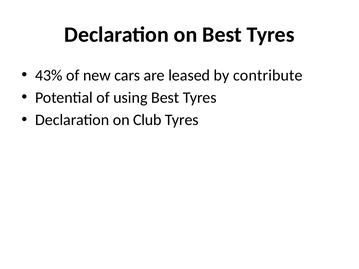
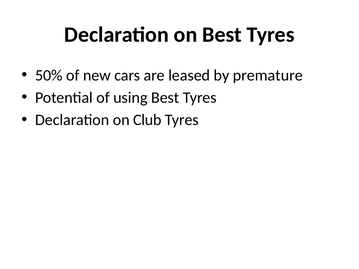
43%: 43% -> 50%
contribute: contribute -> premature
